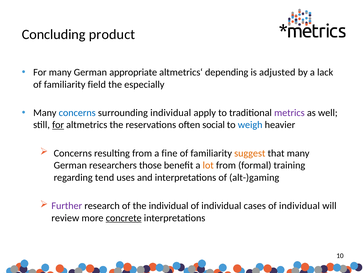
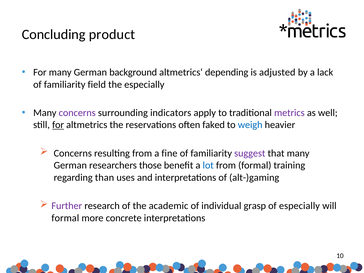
appropriate: appropriate -> background
concerns at (77, 113) colour: blue -> purple
surrounding individual: individual -> indicators
social: social -> faked
suggest colour: orange -> purple
lot colour: orange -> blue
tend: tend -> than
the individual: individual -> academic
cases: cases -> grasp
individual at (299, 206): individual -> especially
review at (65, 218): review -> formal
concrete underline: present -> none
